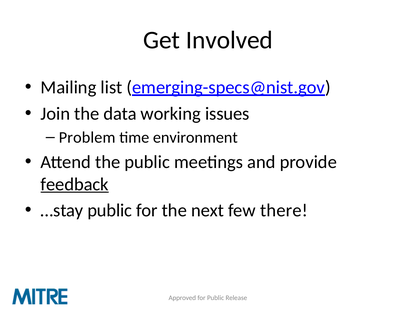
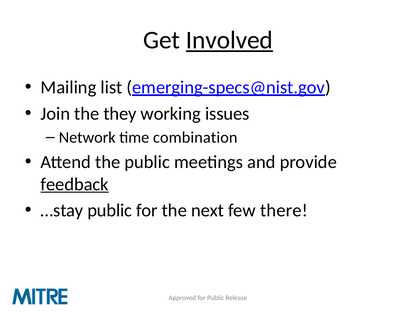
Involved underline: none -> present
data: data -> they
Problem: Problem -> Network
environment: environment -> combination
